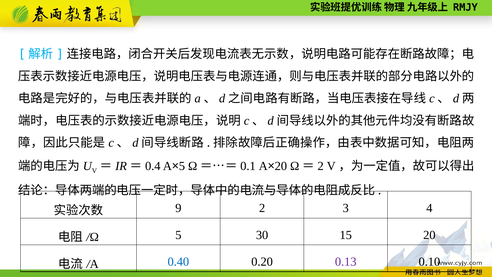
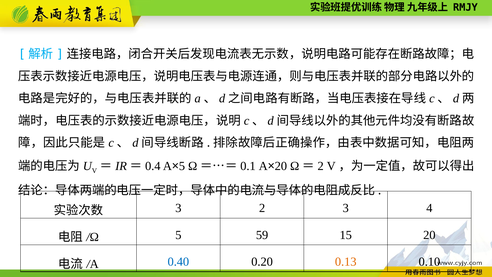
9 at (178, 208): 9 -> 3
30: 30 -> 59
0.13 colour: purple -> orange
